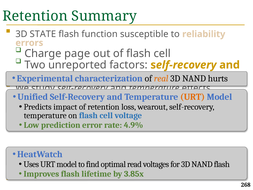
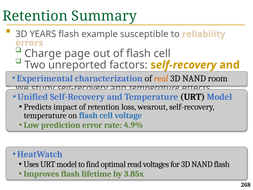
STATE: STATE -> YEARS
function: function -> example
hurts: hurts -> room
URT at (193, 97) colour: orange -> black
